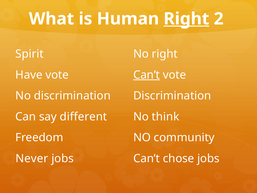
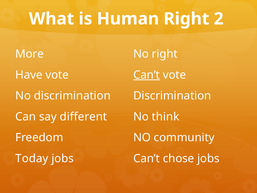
Right at (186, 19) underline: present -> none
Spirit: Spirit -> More
Never: Never -> Today
